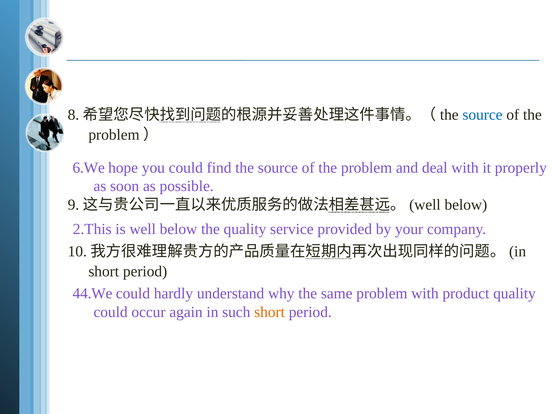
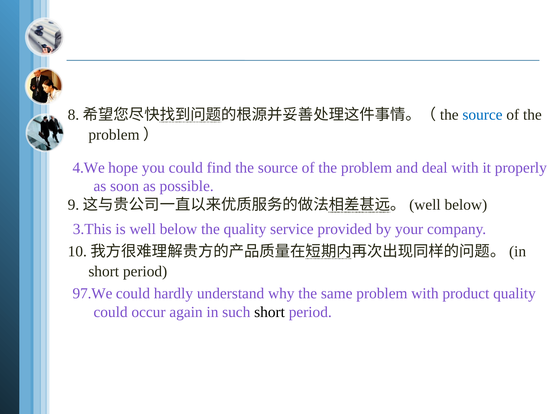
6.We: 6.We -> 4.We
2.This: 2.This -> 3.This
44.We: 44.We -> 97.We
short at (270, 312) colour: orange -> black
